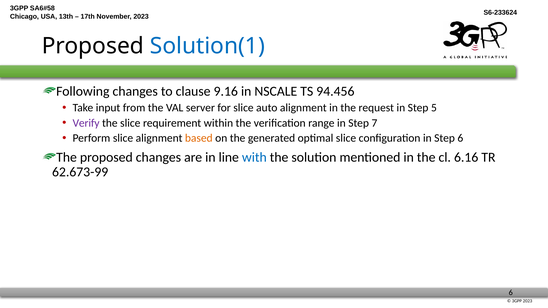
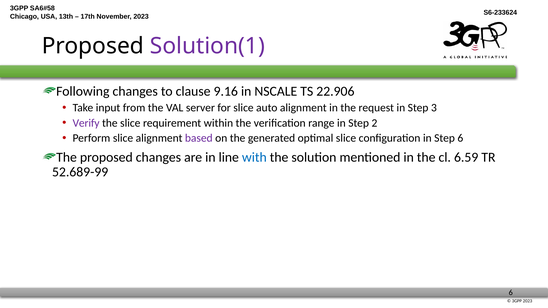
Solution(1 colour: blue -> purple
94.456: 94.456 -> 22.906
5: 5 -> 3
7: 7 -> 2
based colour: orange -> purple
6.16: 6.16 -> 6.59
62.673-99: 62.673-99 -> 52.689-99
